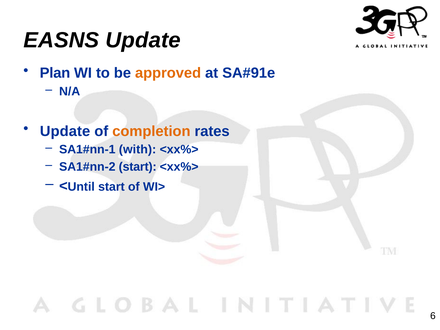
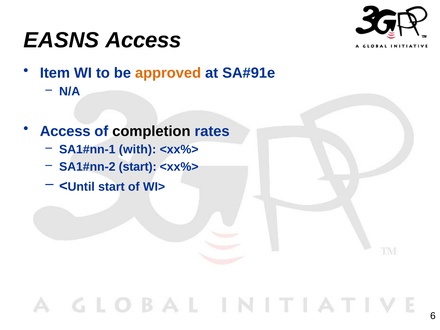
EASNS Update: Update -> Access
Plan: Plan -> Item
Update at (65, 131): Update -> Access
completion colour: orange -> black
